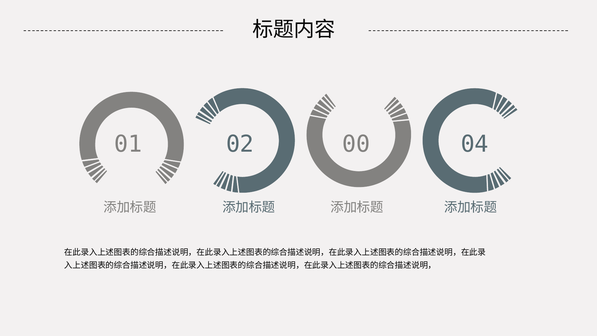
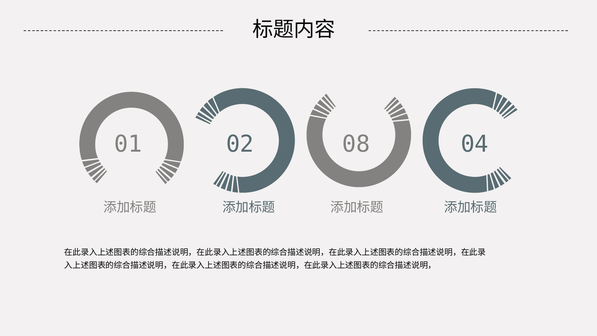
00: 00 -> 08
